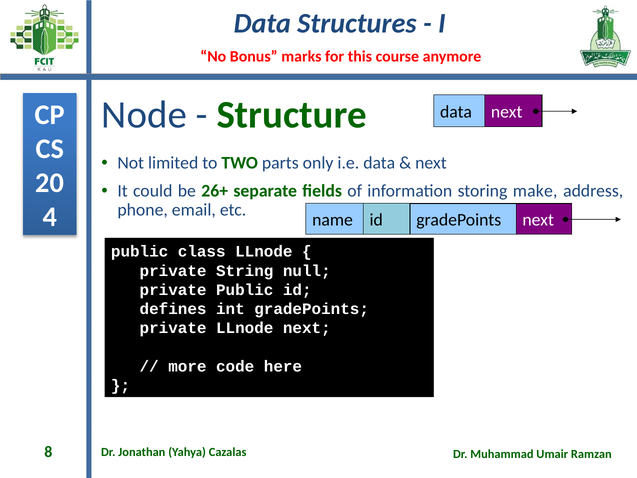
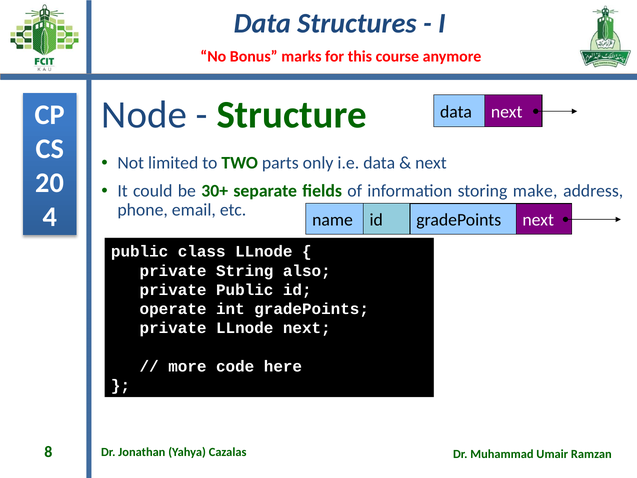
26+: 26+ -> 30+
null: null -> also
defines: defines -> operate
